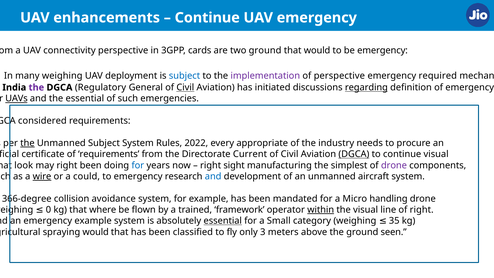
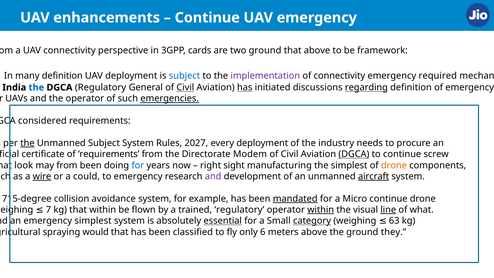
that would: would -> above
be emergency: emergency -> framework
many weighing: weighing -> definition
of perspective: perspective -> connectivity
the at (36, 87) colour: purple -> blue
has at (245, 87) underline: none -> present
UAVs underline: present -> none
the essential: essential -> operator
emergencies underline: none -> present
2022: 2022 -> 2027
every appropriate: appropriate -> deployment
Current: Current -> Modem
continue visual: visual -> screw
may right: right -> from
drone at (394, 165) colour: purple -> orange
and at (213, 176) colour: blue -> purple
aircraft underline: none -> present
366-degree: 366-degree -> 715-degree
mandated underline: none -> present
Micro handling: handling -> continue
0: 0 -> 7
that where: where -> within
trained framework: framework -> regulatory
line underline: none -> present
of right: right -> what
emergency example: example -> simplest
category underline: none -> present
35: 35 -> 63
3: 3 -> 6
seen: seen -> they
